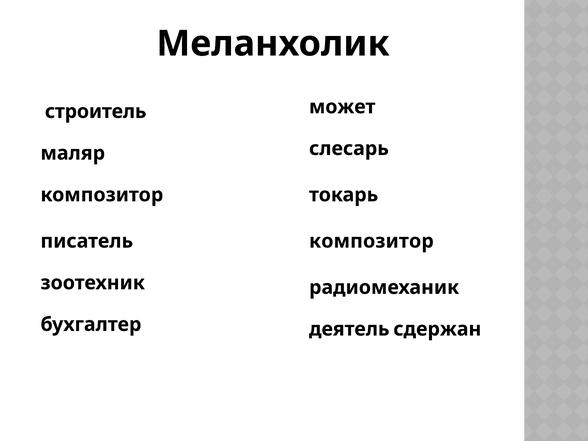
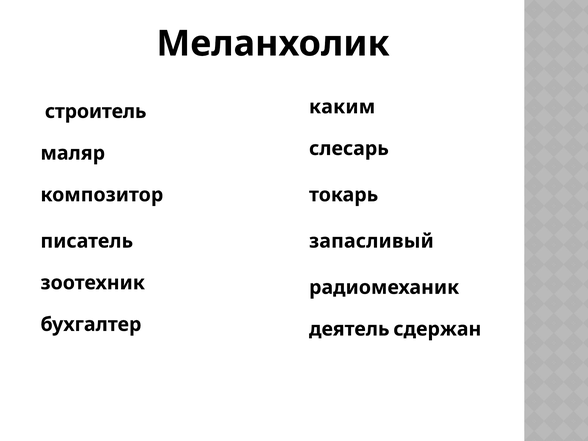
может: может -> каким
композитор at (371, 241): композитор -> запасливый
